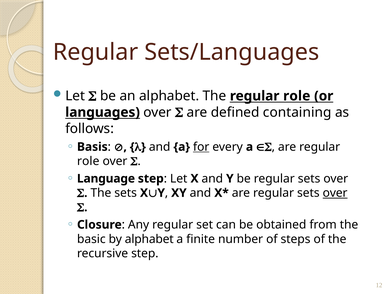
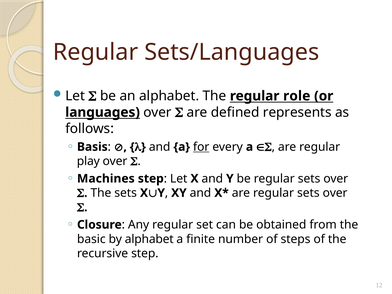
containing: containing -> represents
role at (88, 161): role -> play
Language: Language -> Machines
over at (335, 193) underline: present -> none
